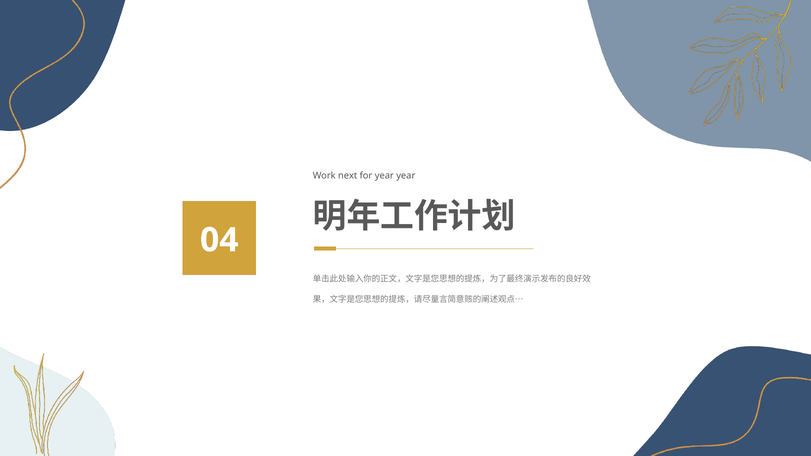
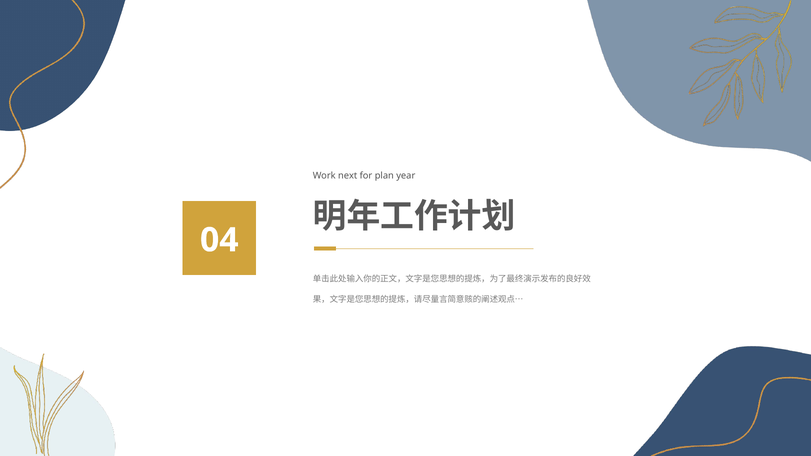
for year: year -> plan
